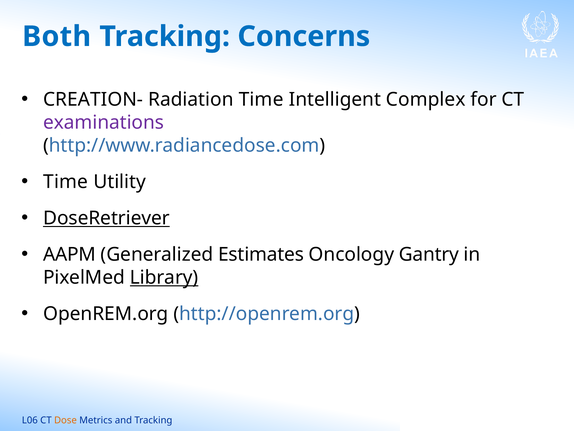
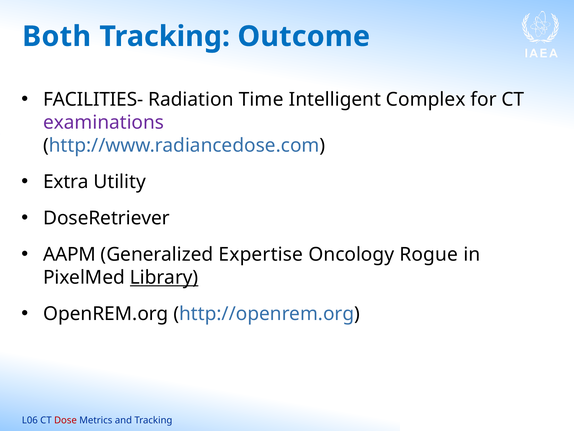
Concerns: Concerns -> Outcome
CREATION-: CREATION- -> FACILITIES-
Time at (66, 182): Time -> Extra
DoseRetriever underline: present -> none
Estimates: Estimates -> Expertise
Gantry: Gantry -> Rogue
Dose colour: orange -> red
